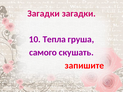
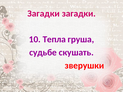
самого: самого -> судьбе
запишите: запишите -> зверушки
